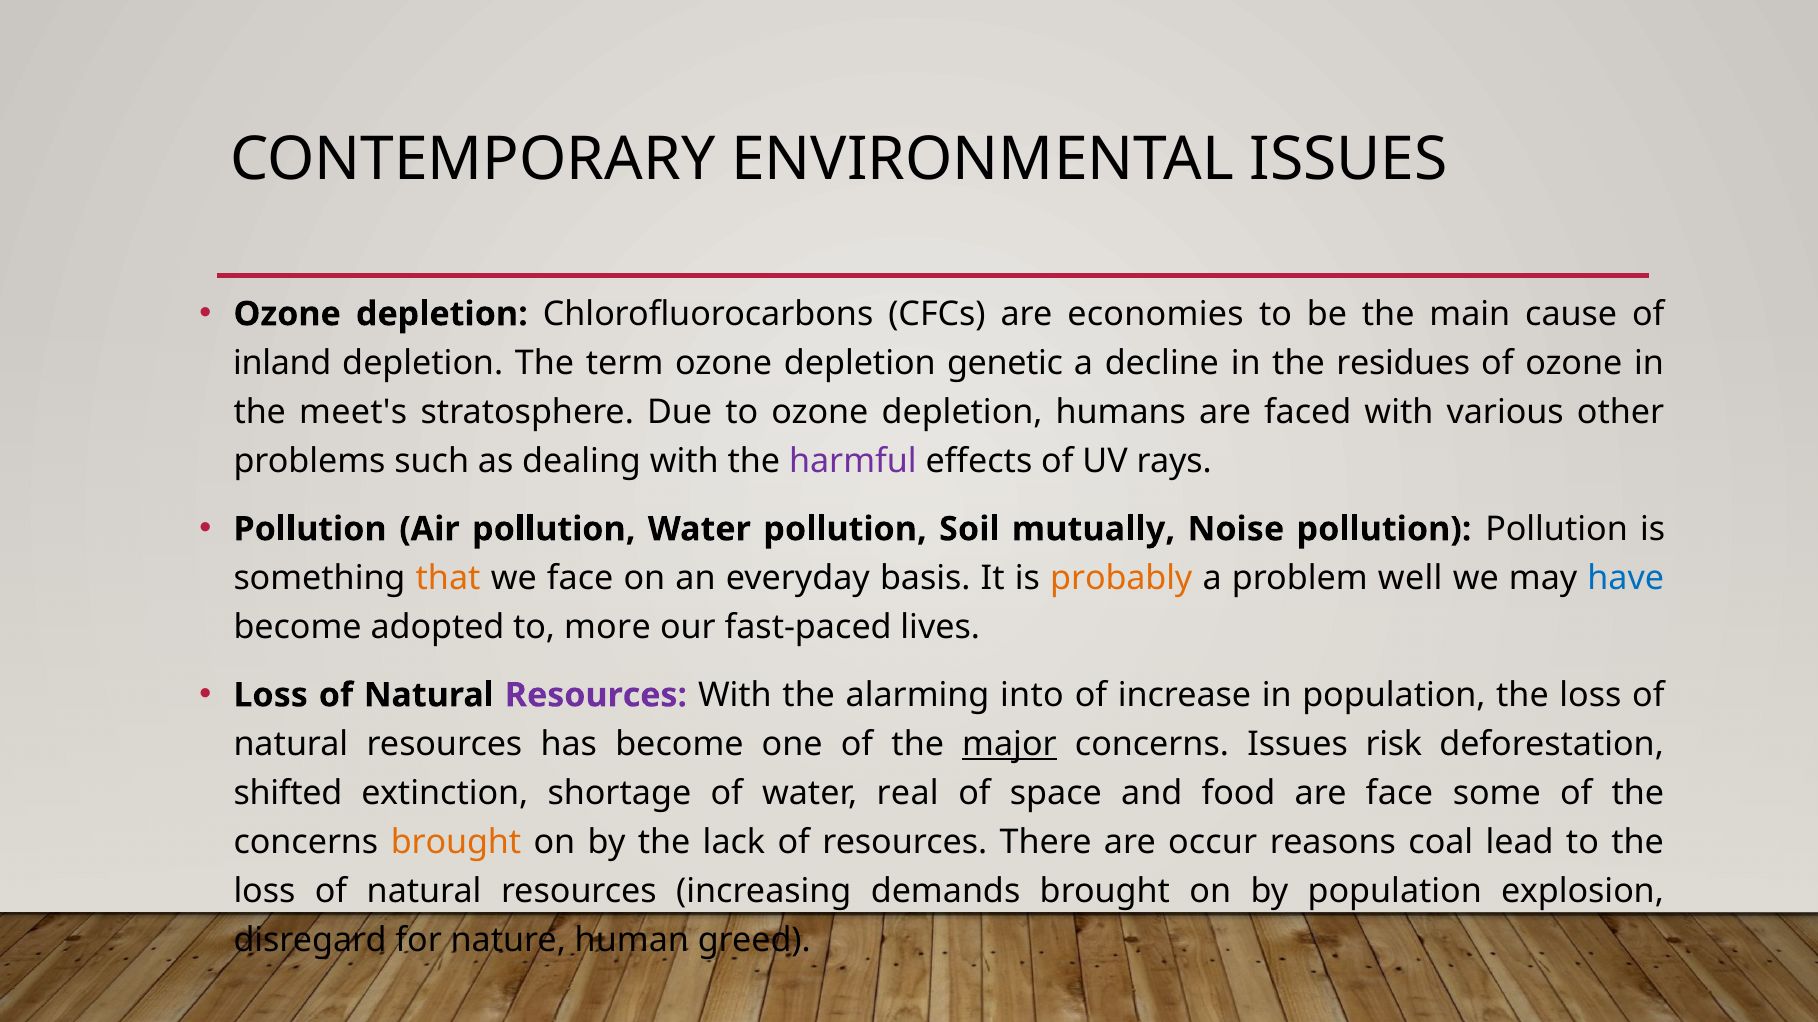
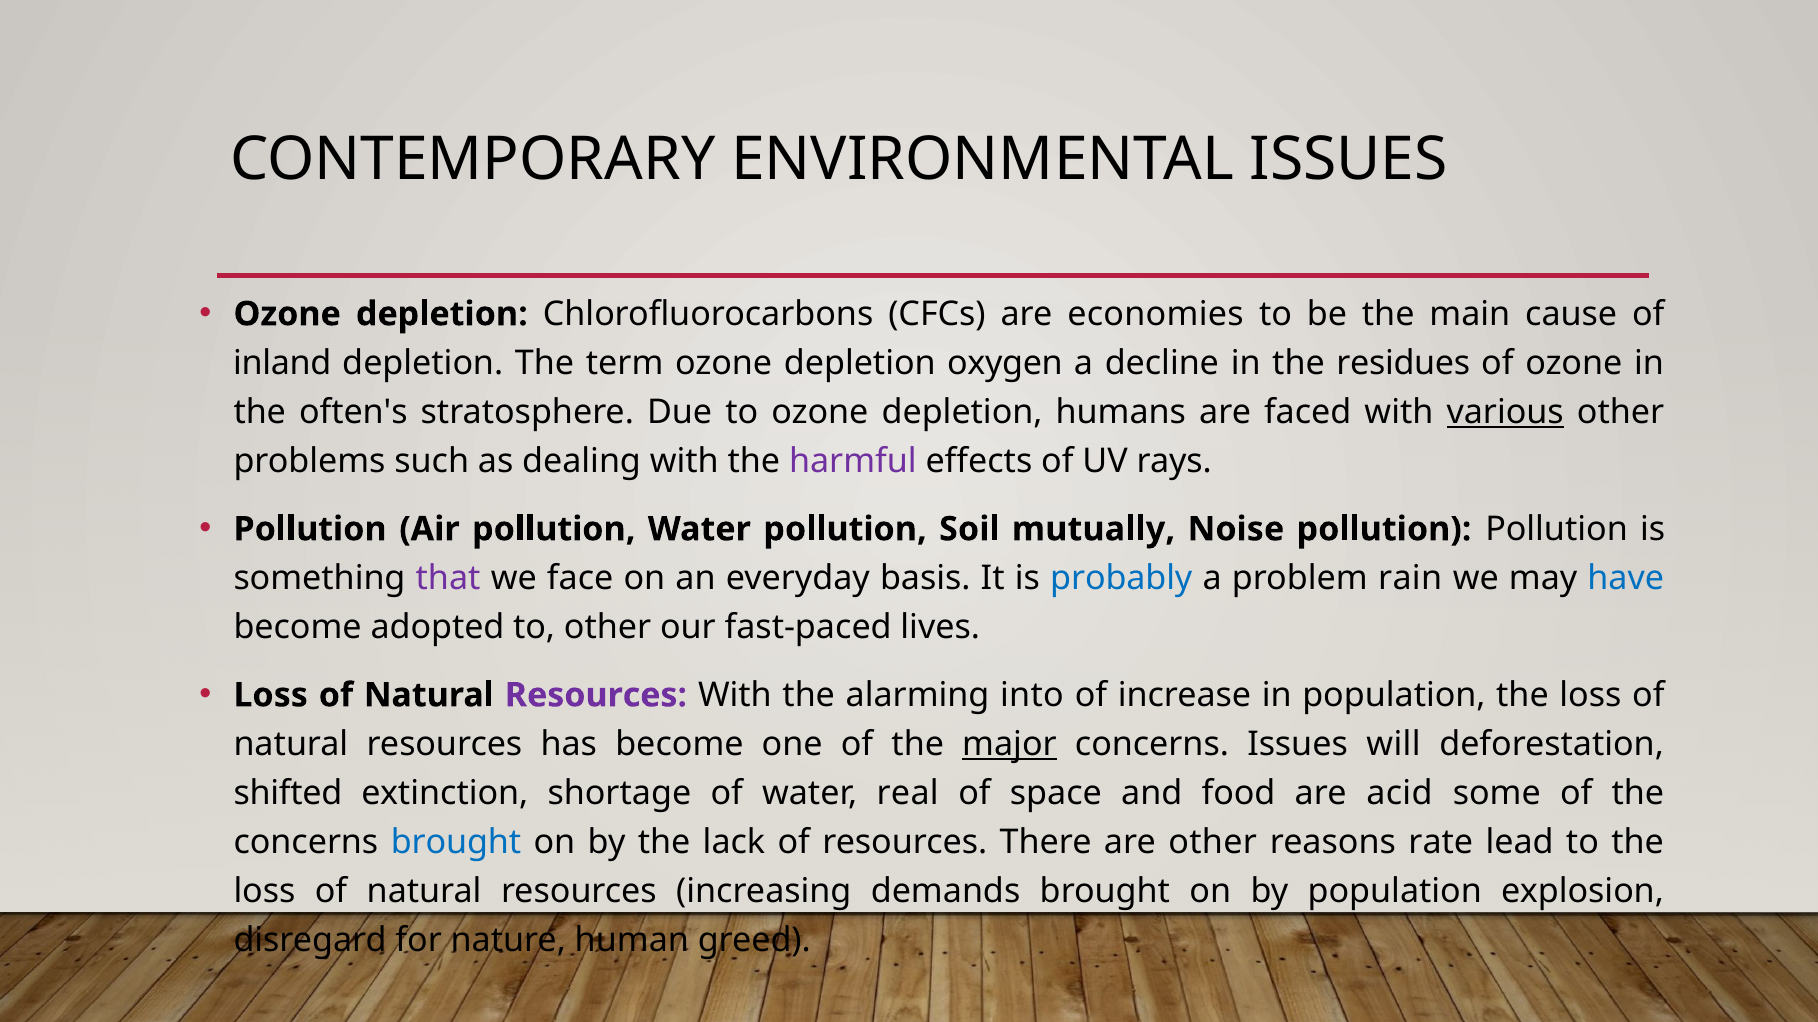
genetic: genetic -> oxygen
meet's: meet's -> often's
various underline: none -> present
that colour: orange -> purple
probably colour: orange -> blue
well: well -> rain
to more: more -> other
risk: risk -> will
are face: face -> acid
brought at (456, 843) colour: orange -> blue
are occur: occur -> other
coal: coal -> rate
